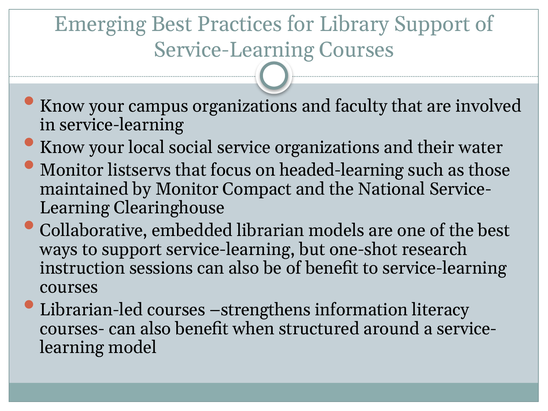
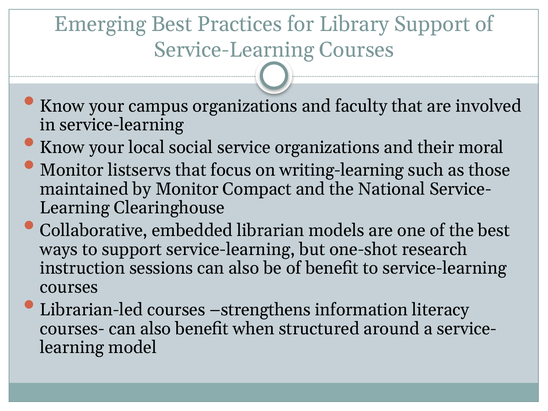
water: water -> moral
headed-learning: headed-learning -> writing-learning
